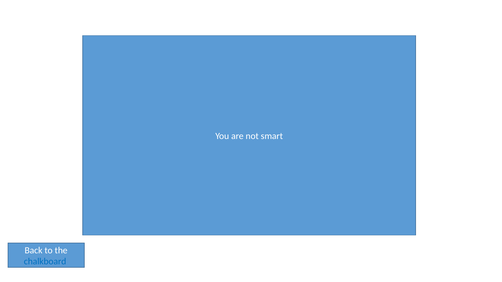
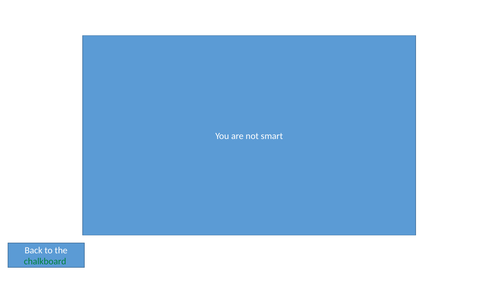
chalkboard colour: blue -> green
